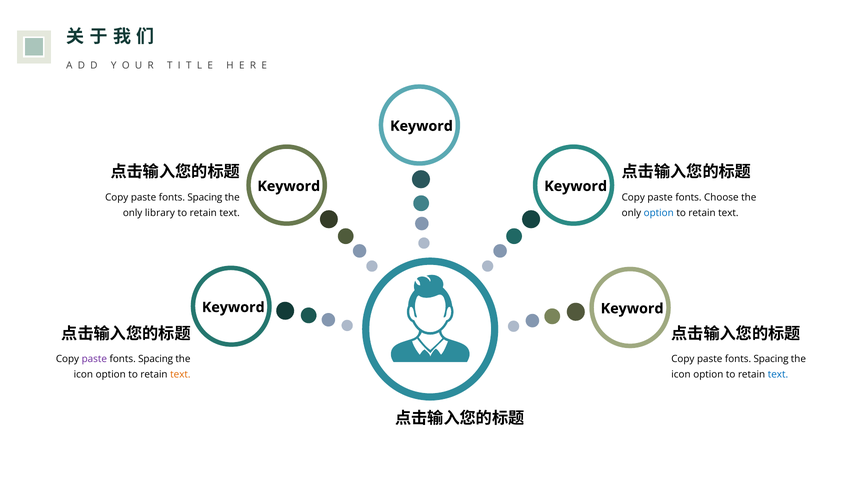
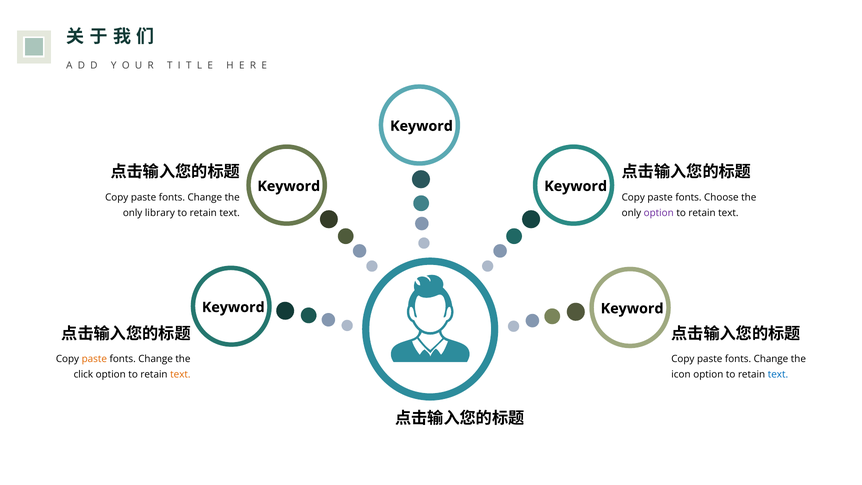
Spacing at (205, 197): Spacing -> Change
option at (659, 213) colour: blue -> purple
paste at (94, 359) colour: purple -> orange
Spacing at (156, 359): Spacing -> Change
Spacing at (771, 359): Spacing -> Change
icon at (83, 374): icon -> click
